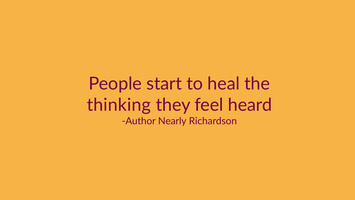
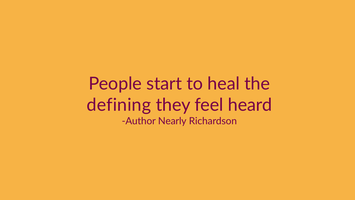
thinking: thinking -> defining
